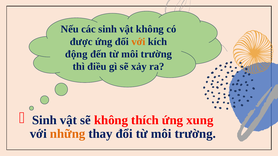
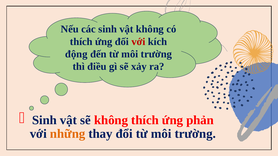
được at (81, 42): được -> thích
với at (138, 42) colour: orange -> red
xung: xung -> phản
